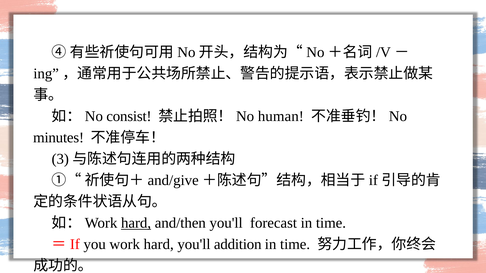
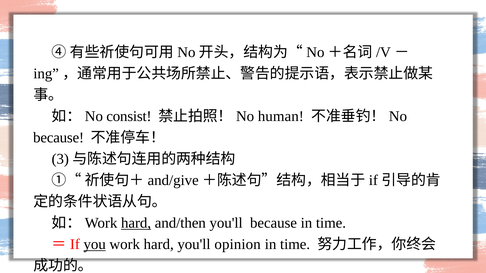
minutes at (59, 138): minutes -> because
you'll forecast: forecast -> because
you underline: none -> present
addition: addition -> opinion
